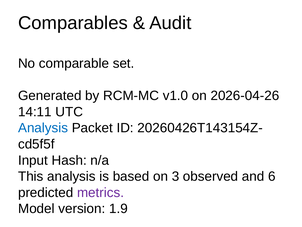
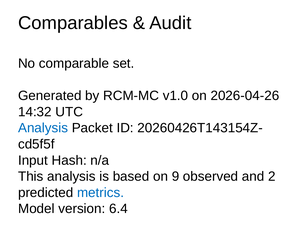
14:11: 14:11 -> 14:32
3: 3 -> 9
6: 6 -> 2
metrics colour: purple -> blue
1.9: 1.9 -> 6.4
